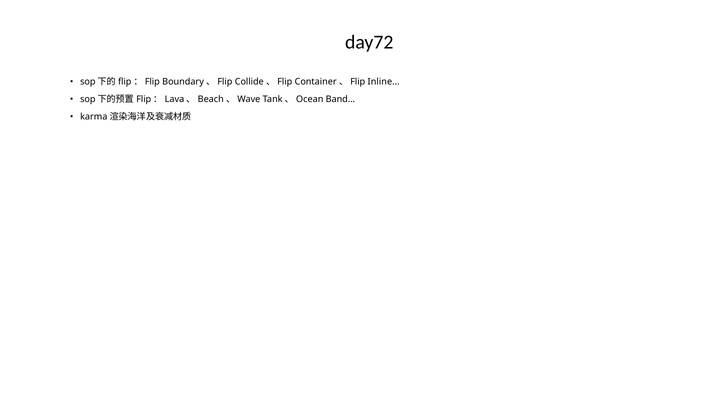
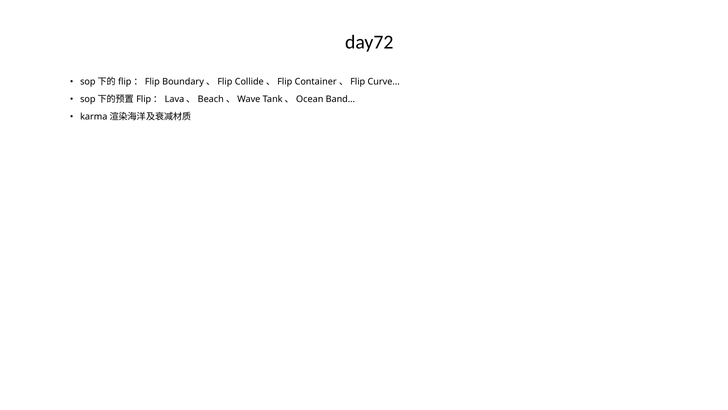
Inline: Inline -> Curve
